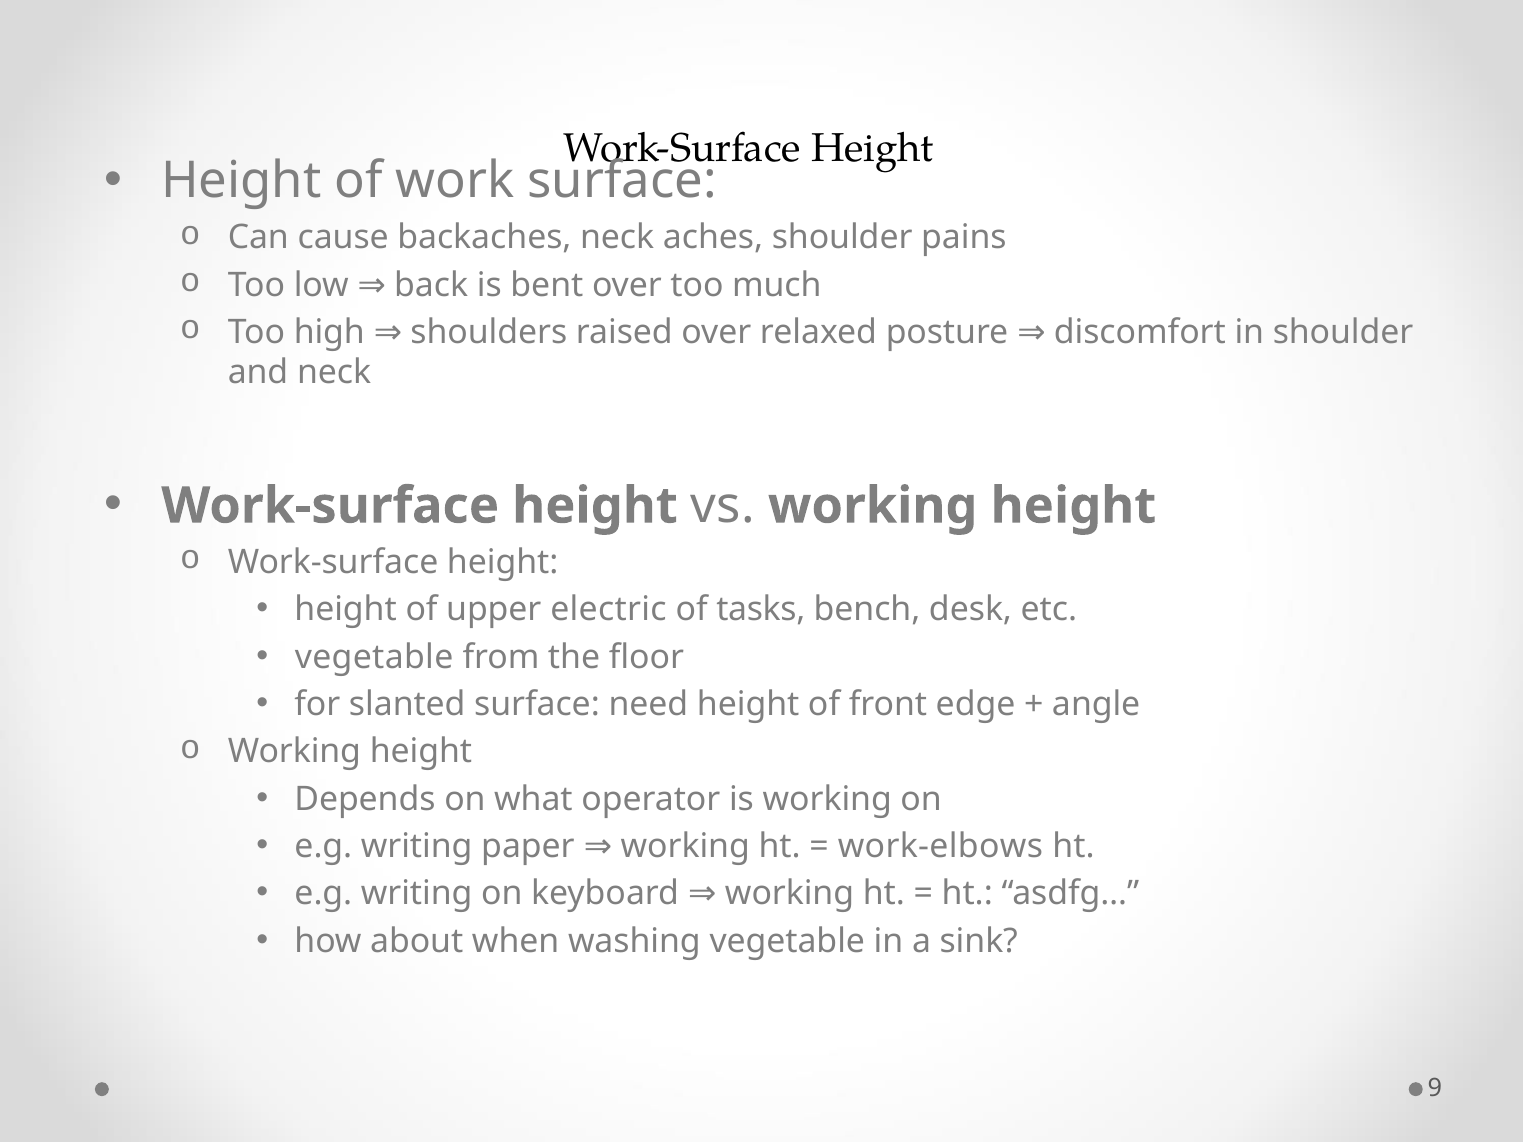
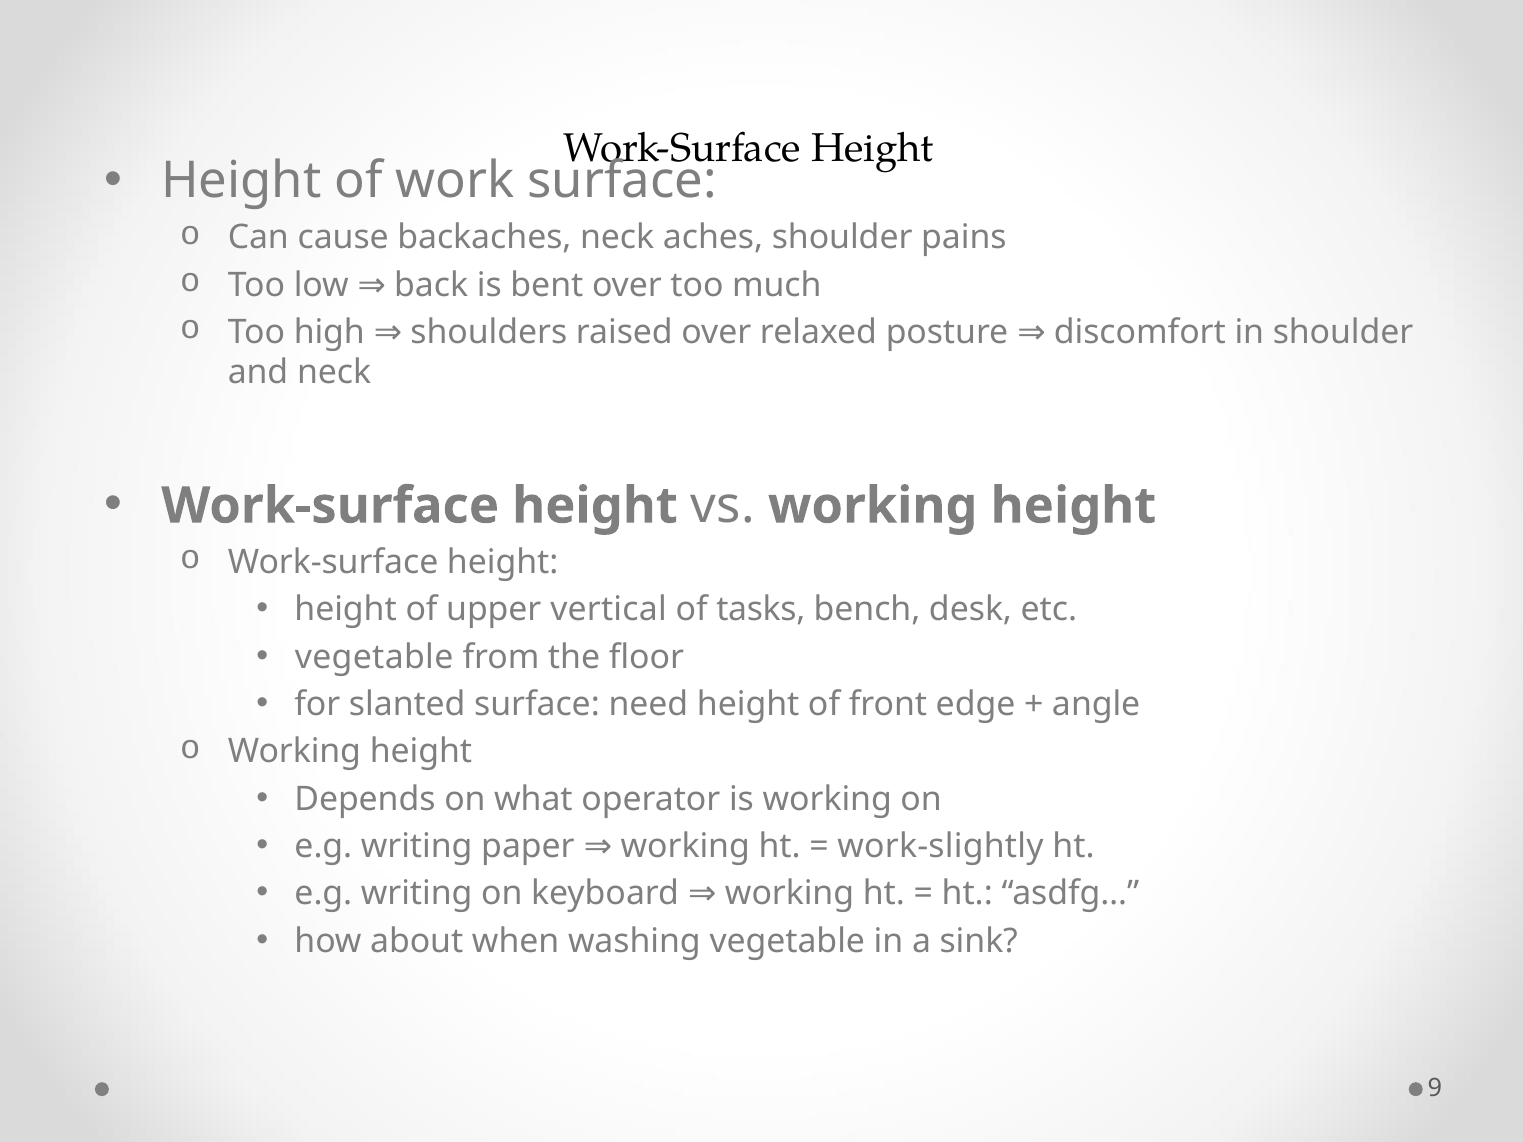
electric: electric -> vertical
work-elbows: work-elbows -> work-slightly
